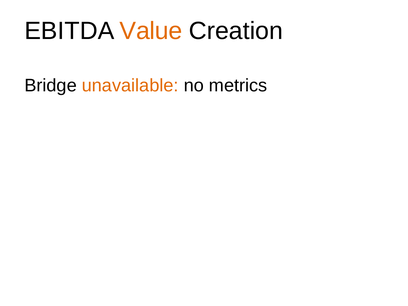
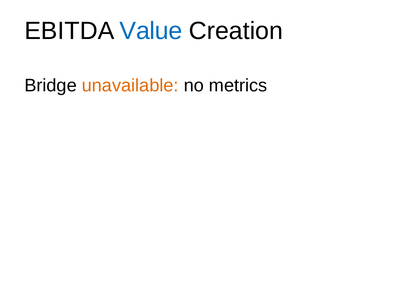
Value colour: orange -> blue
